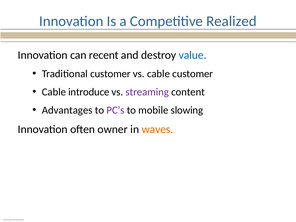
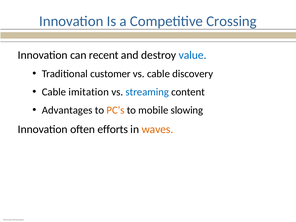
Realized: Realized -> Crossing
cable customer: customer -> discovery
introduce: introduce -> imitation
streaming colour: purple -> blue
PC’s colour: purple -> orange
owner: owner -> efforts
